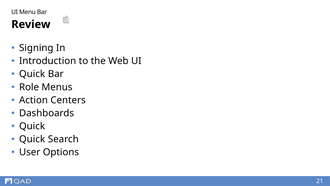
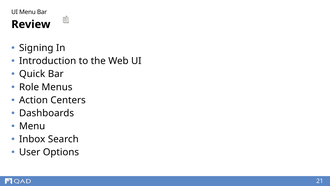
Quick at (32, 126): Quick -> Menu
Quick at (32, 139): Quick -> Inbox
